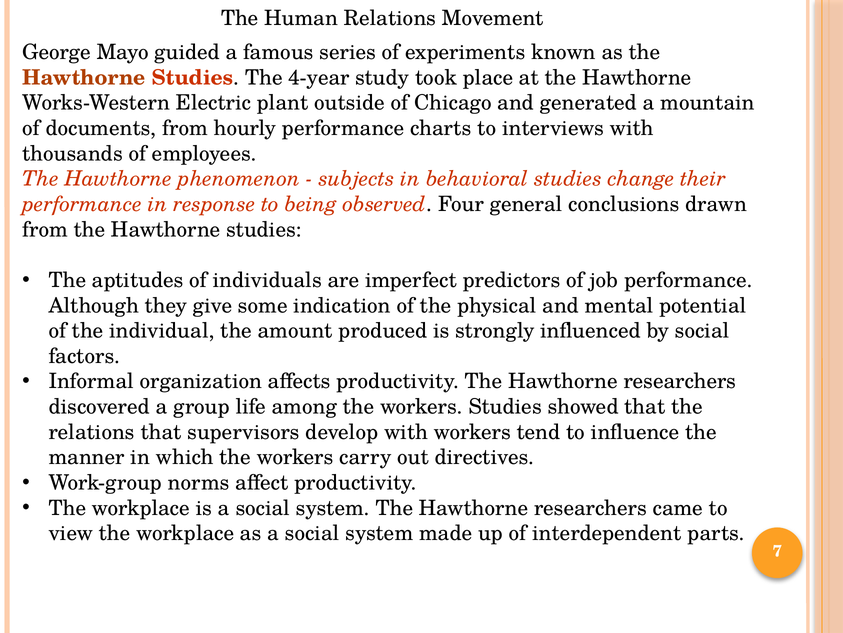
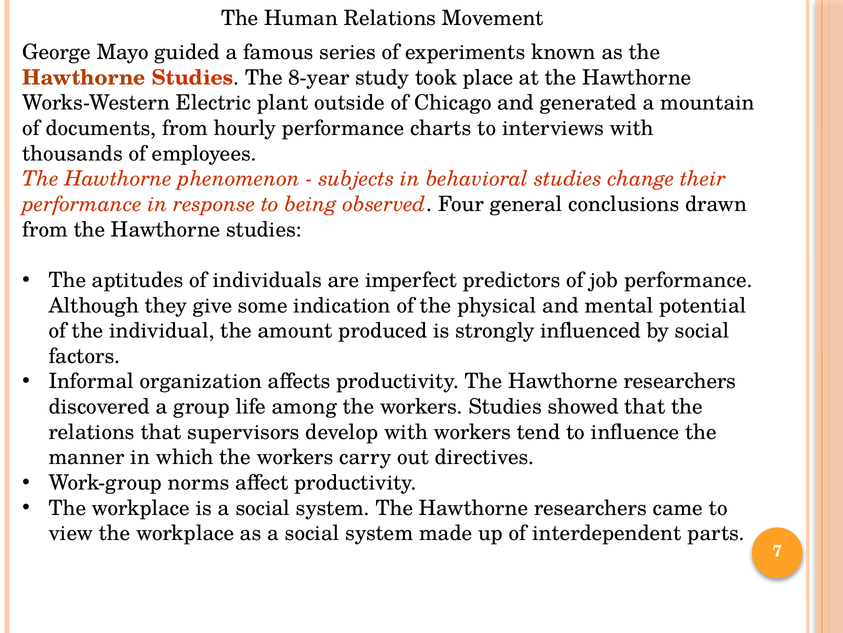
4-year: 4-year -> 8-year
